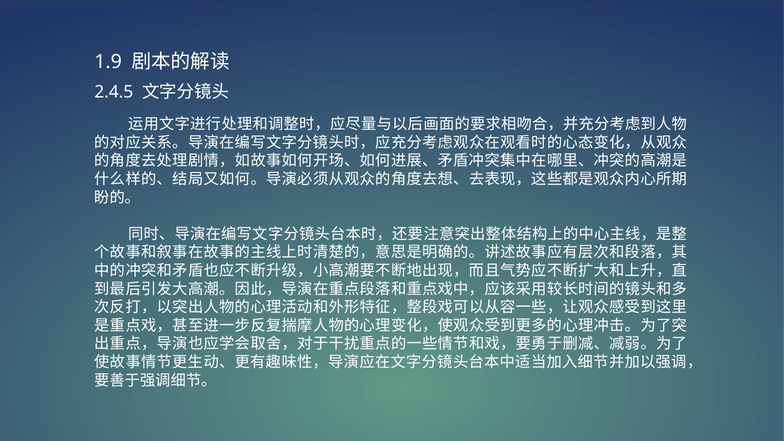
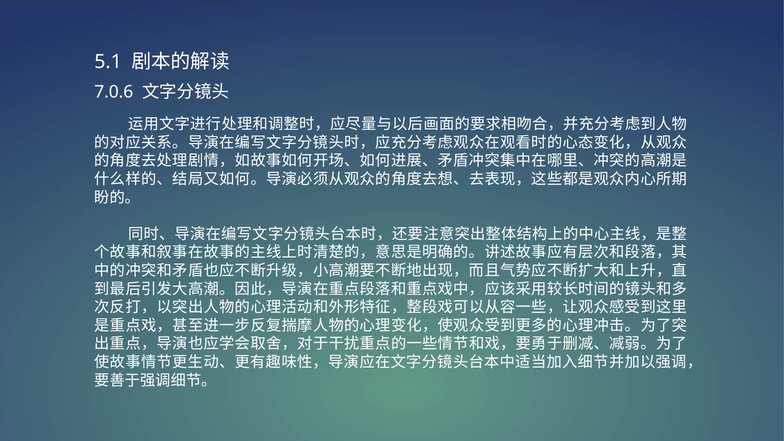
1.9: 1.9 -> 5.1
2.4.5: 2.4.5 -> 7.0.6
